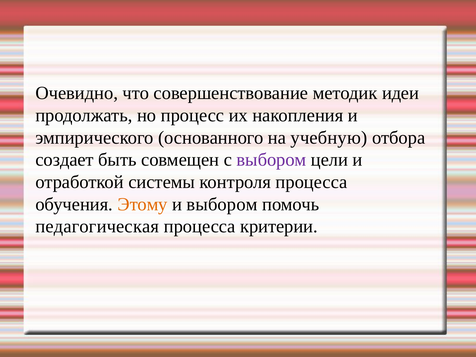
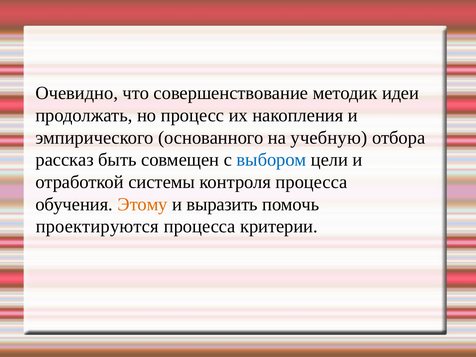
создает: создает -> рассказ
выбором at (271, 160) colour: purple -> blue
и выбором: выбором -> выразить
педагогическая: педагогическая -> проектируются
